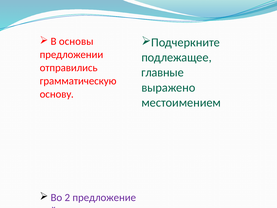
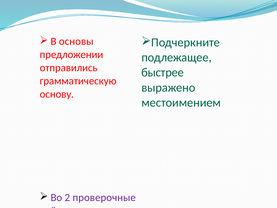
главные: главные -> быстрее
предложение: предложение -> проверочные
